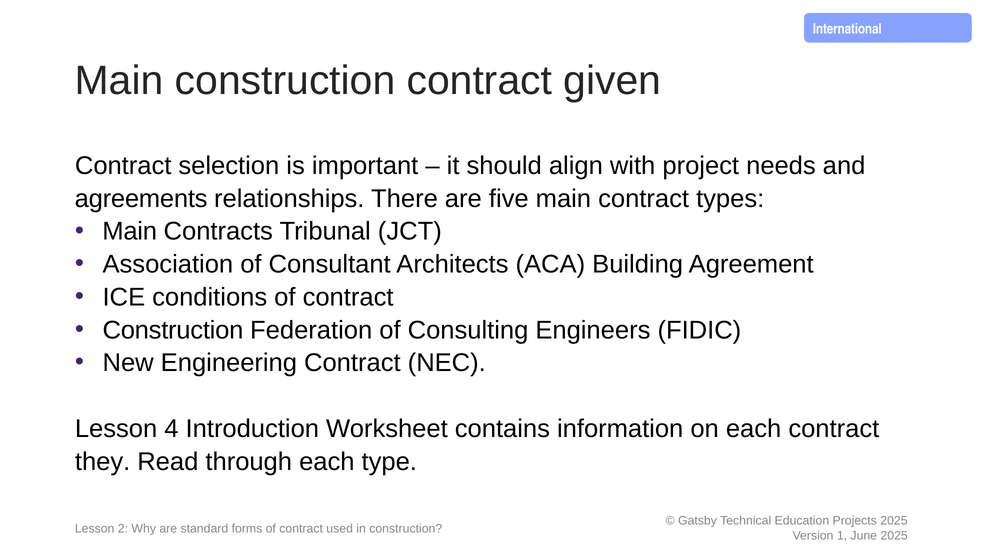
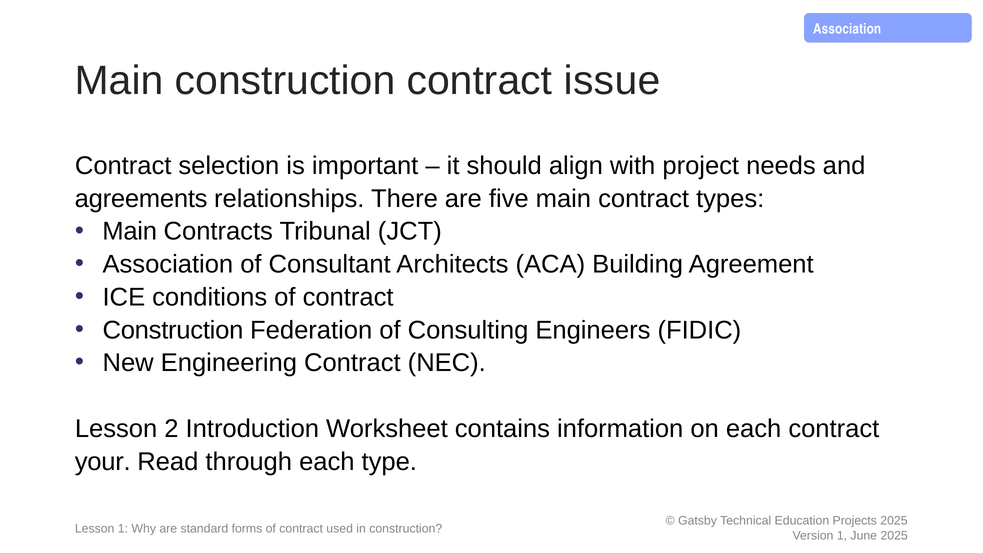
International at (847, 29): International -> Association
given: given -> issue
4: 4 -> 2
they: they -> your
Lesson 2: 2 -> 1
